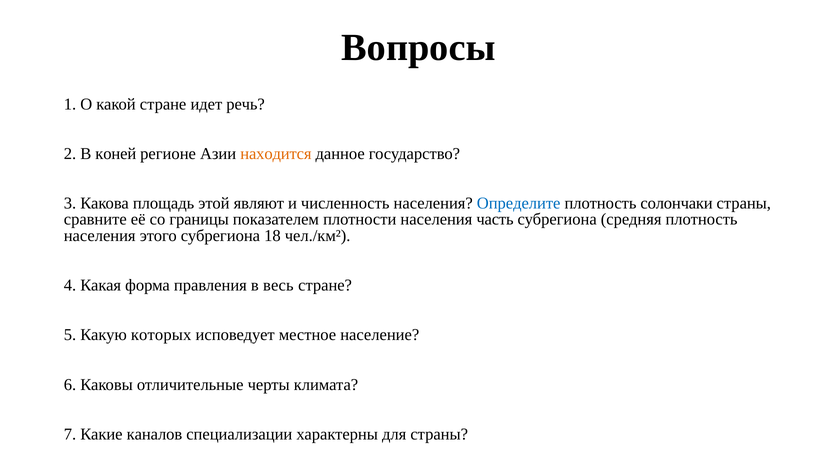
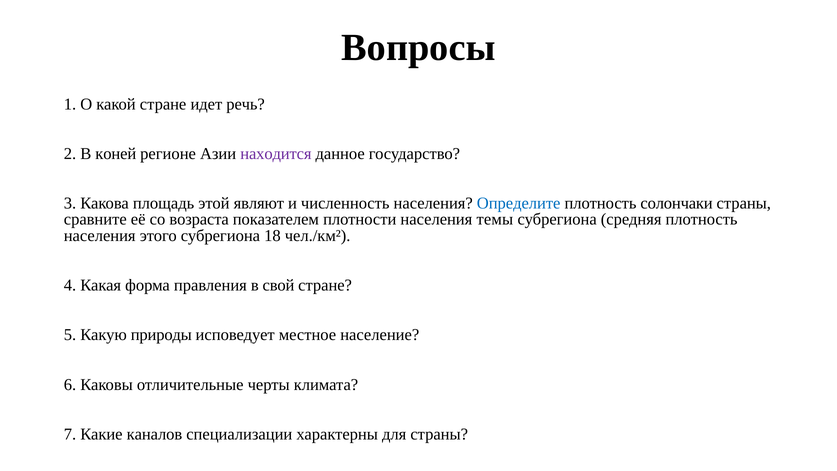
находится colour: orange -> purple
границы: границы -> возраста
часть: часть -> темы
весь: весь -> свой
которых: которых -> природы
